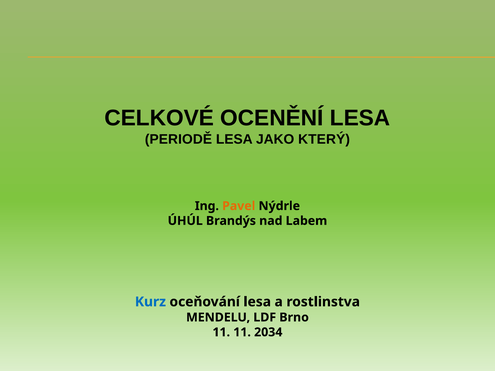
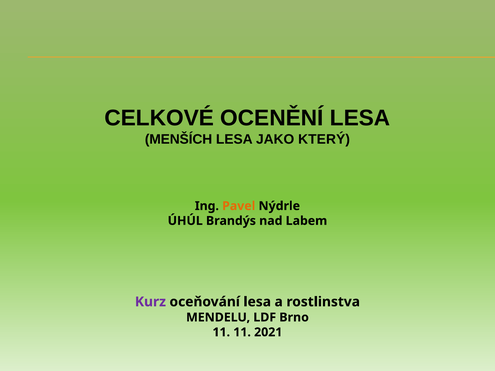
PERIODĚ: PERIODĚ -> MENŠÍCH
Kurz colour: blue -> purple
2034: 2034 -> 2021
